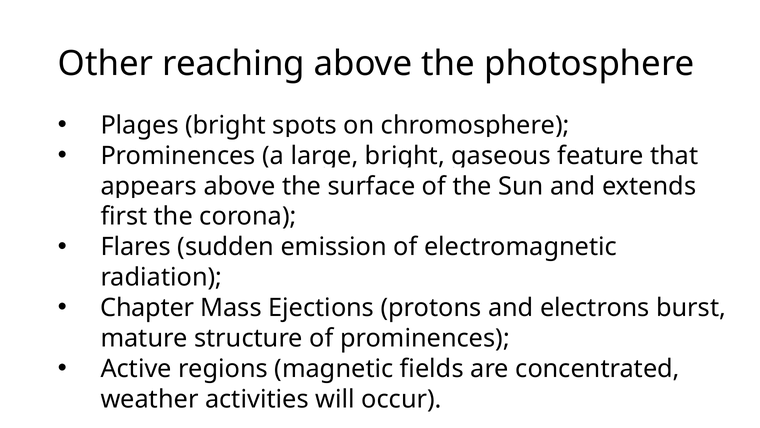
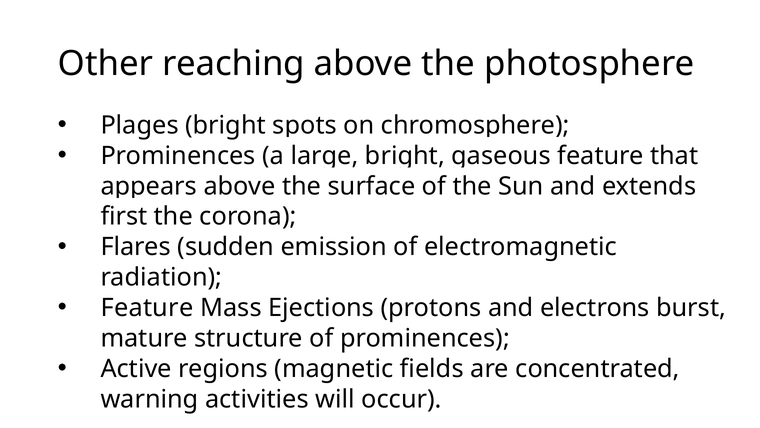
Chapter at (147, 308): Chapter -> Feature
weather: weather -> warning
